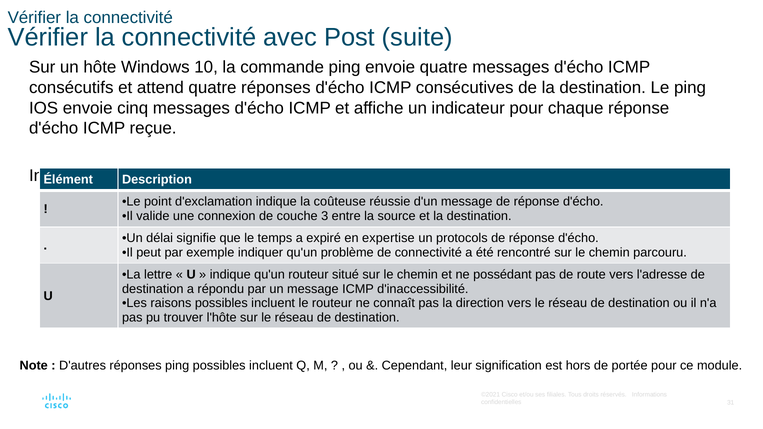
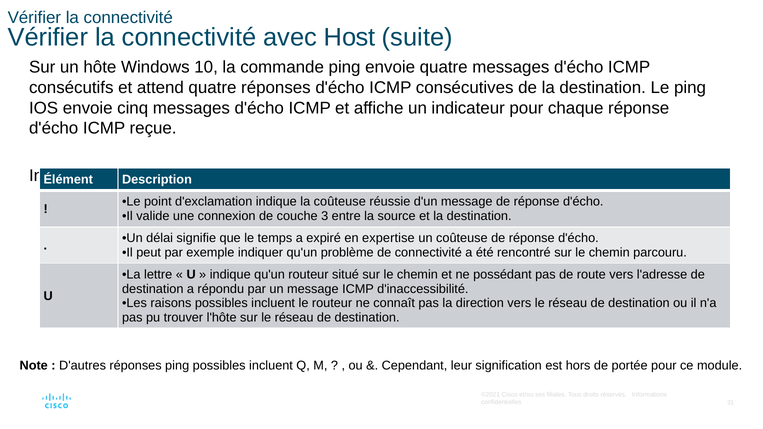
Post: Post -> Host
un protocols: protocols -> coûteuse
